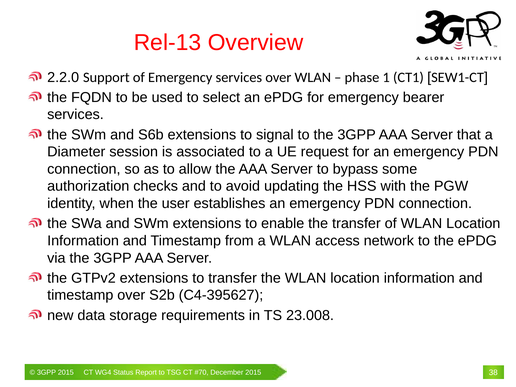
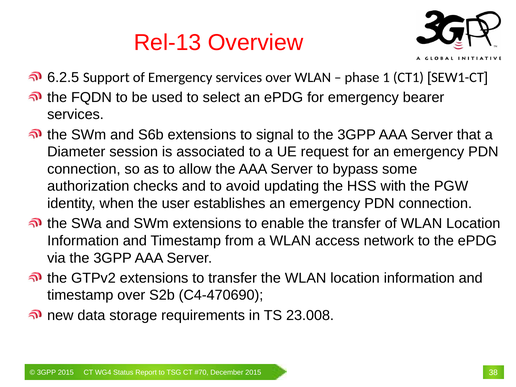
2.2.0: 2.2.0 -> 6.2.5
C4-395627: C4-395627 -> C4-470690
